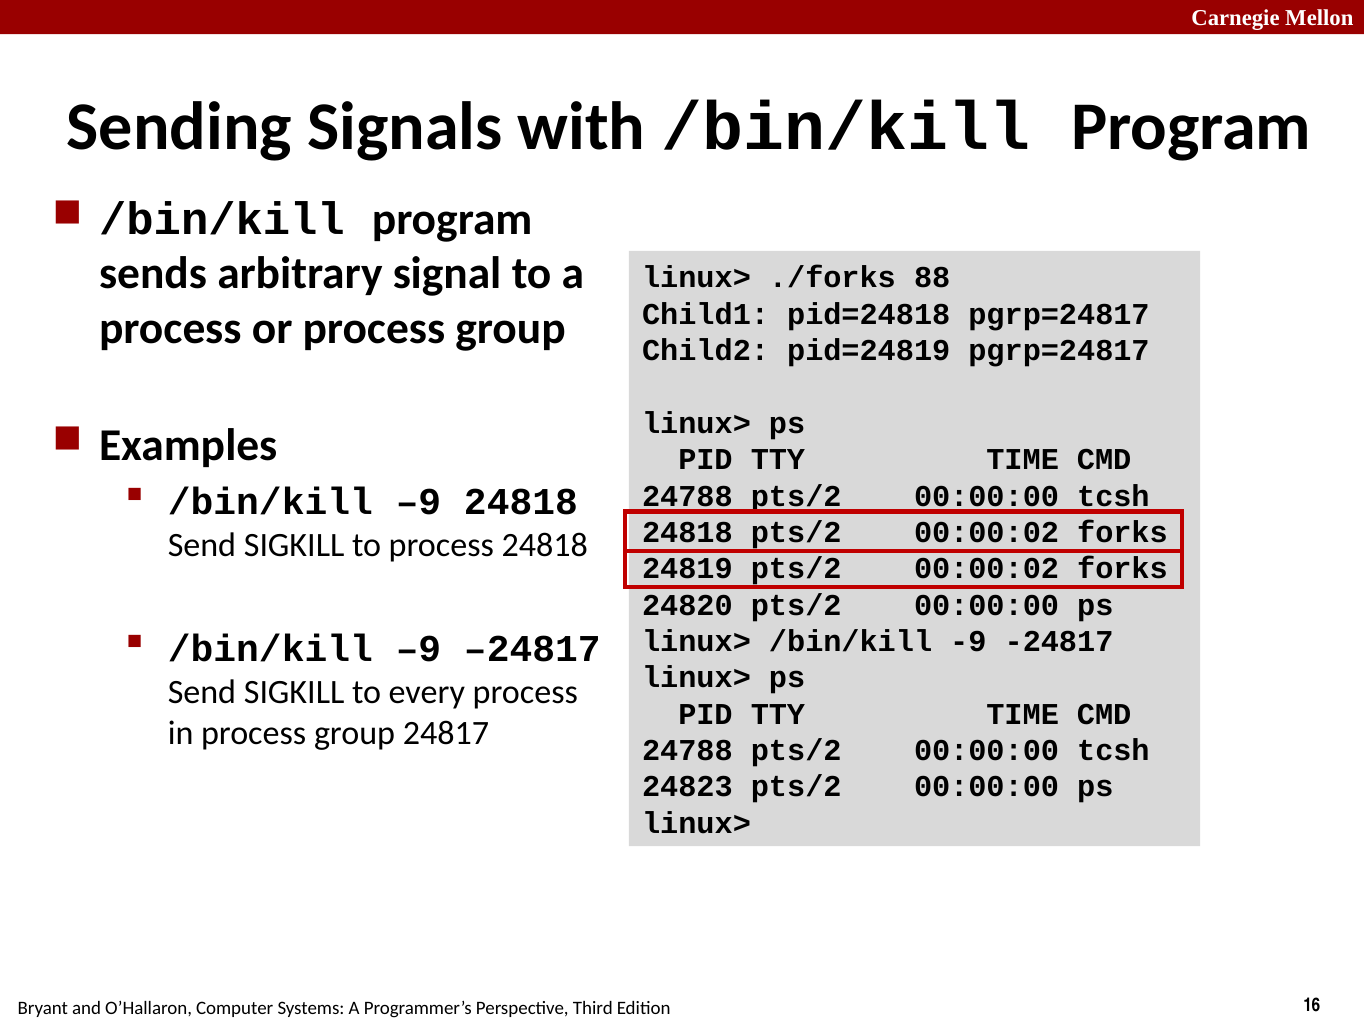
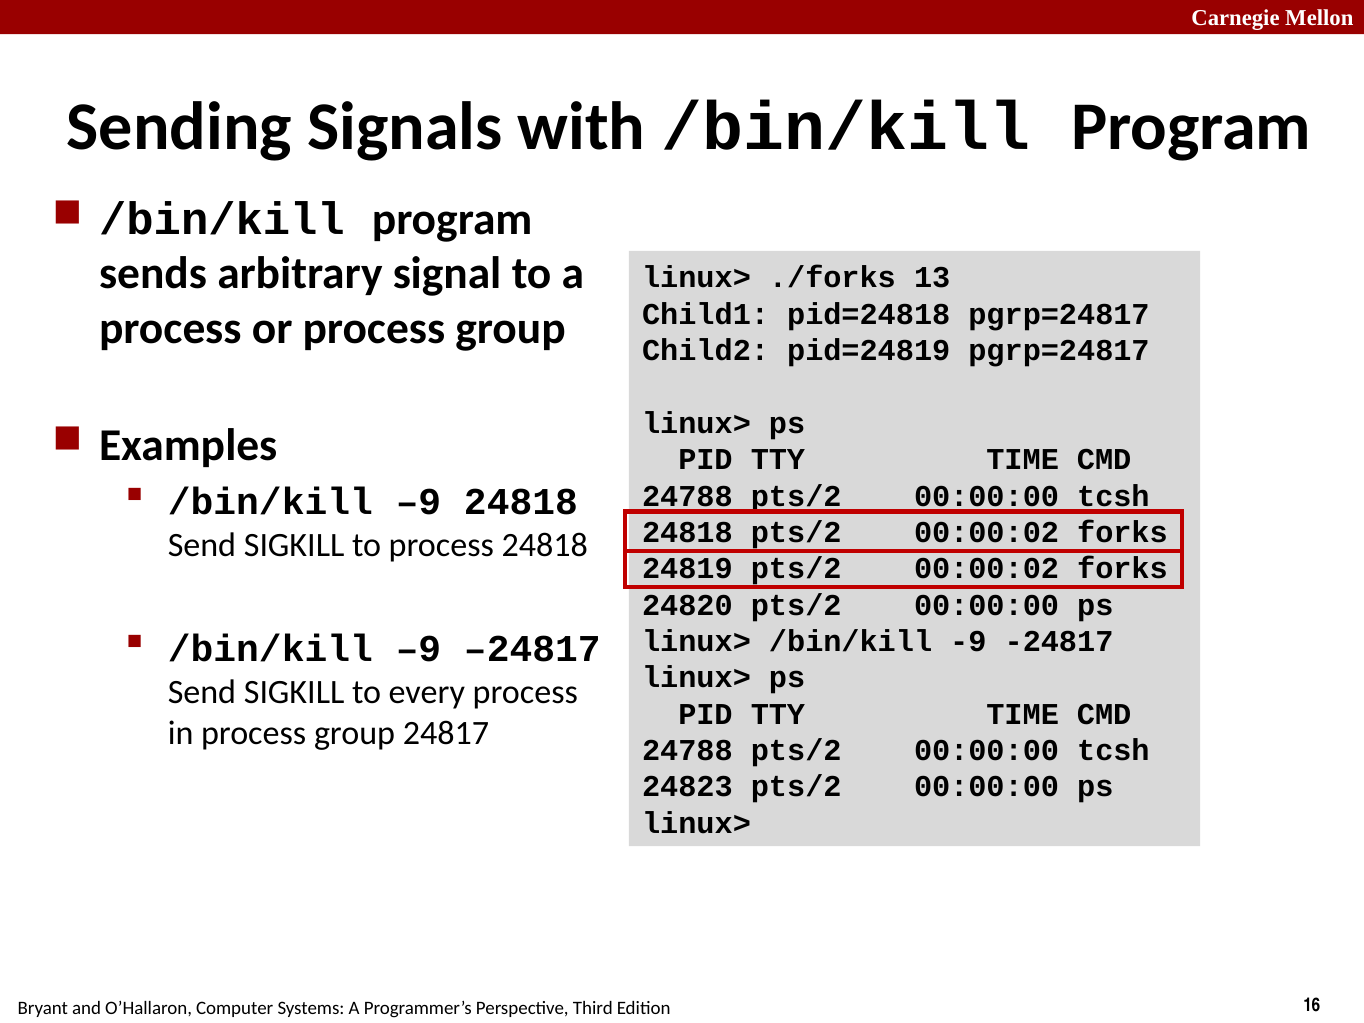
88: 88 -> 13
